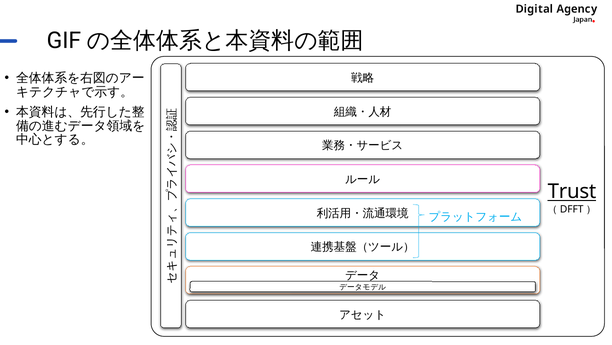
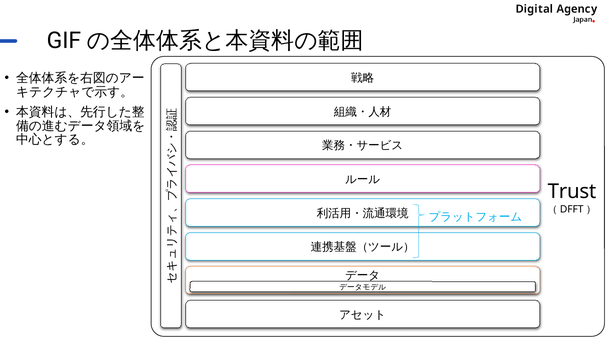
Trust underline: present -> none
